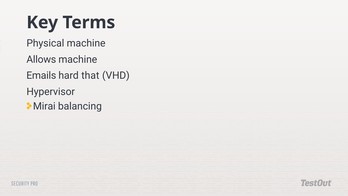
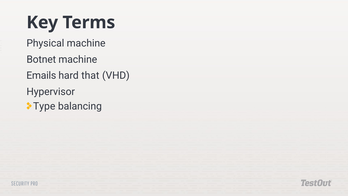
Allows: Allows -> Botnet
Mirai: Mirai -> Type
